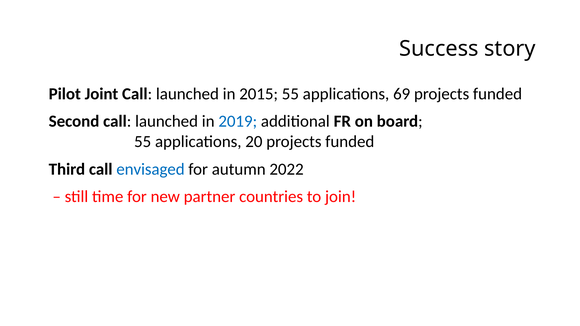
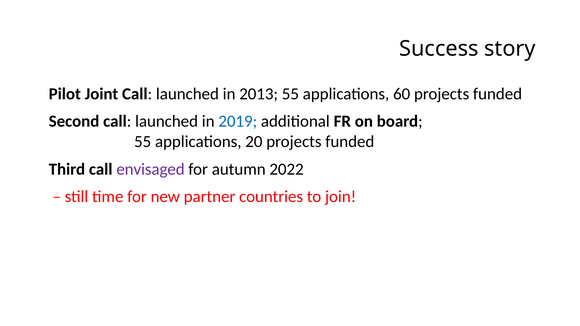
2015: 2015 -> 2013
69: 69 -> 60
envisaged colour: blue -> purple
